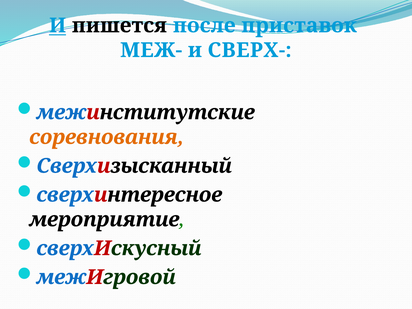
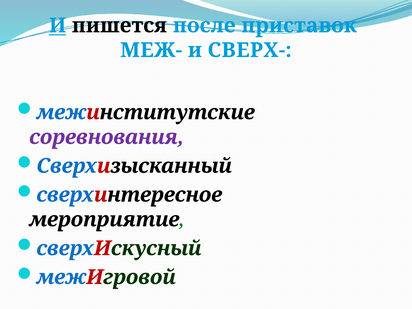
соревнования colour: orange -> purple
